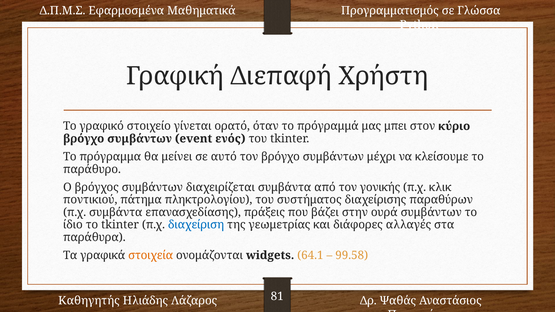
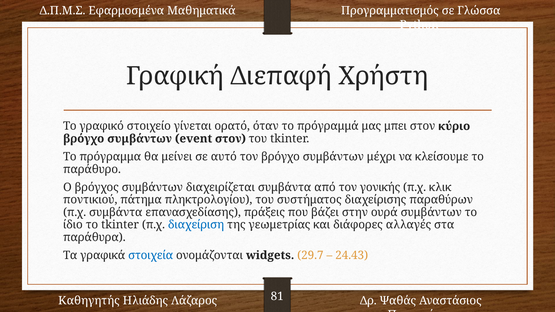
event ενός: ενός -> στον
στοιχεία colour: orange -> blue
64.1: 64.1 -> 29.7
99.58: 99.58 -> 24.43
